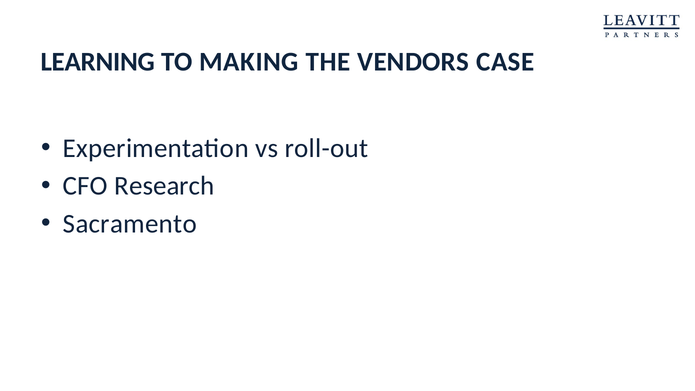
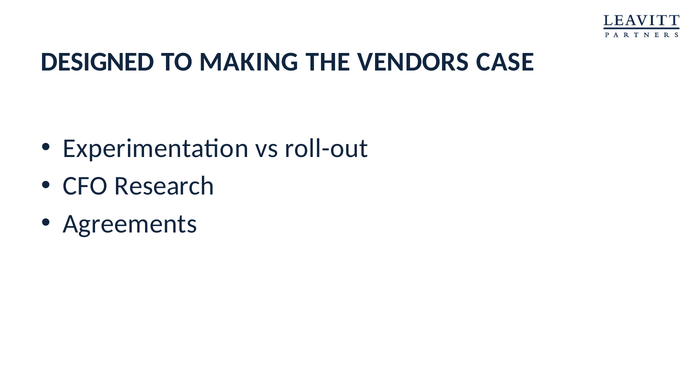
LEARNING: LEARNING -> DESIGNED
Sacramento: Sacramento -> Agreements
